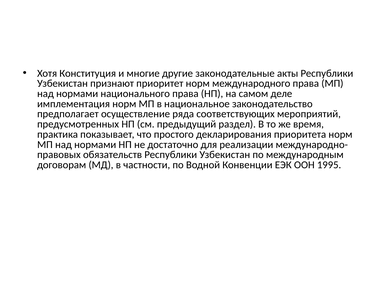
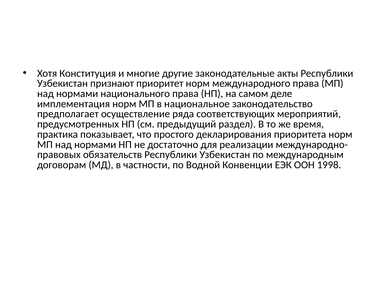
1995: 1995 -> 1998
